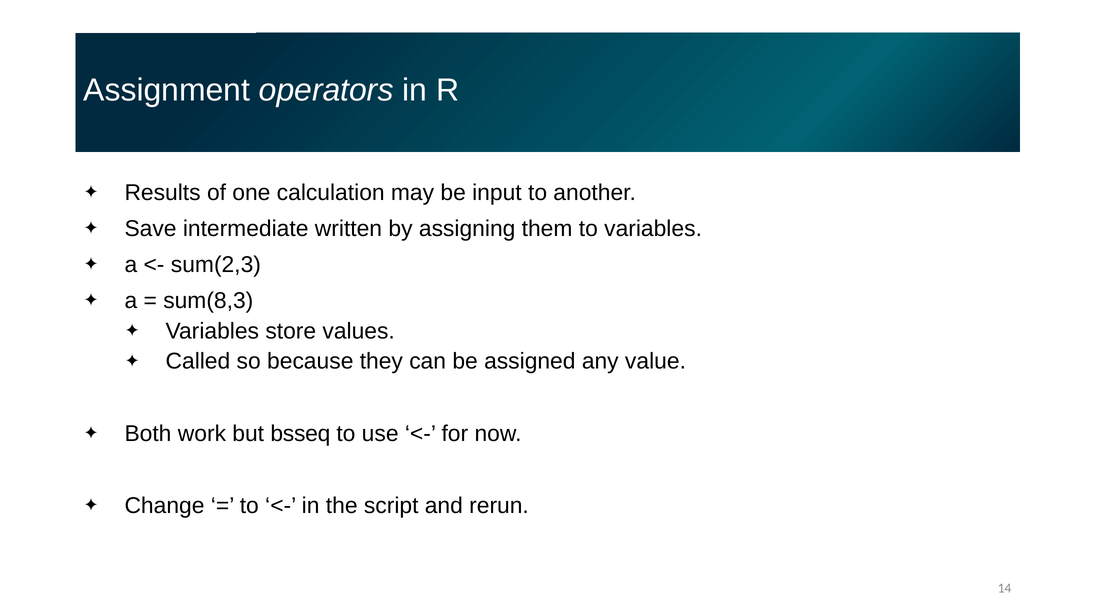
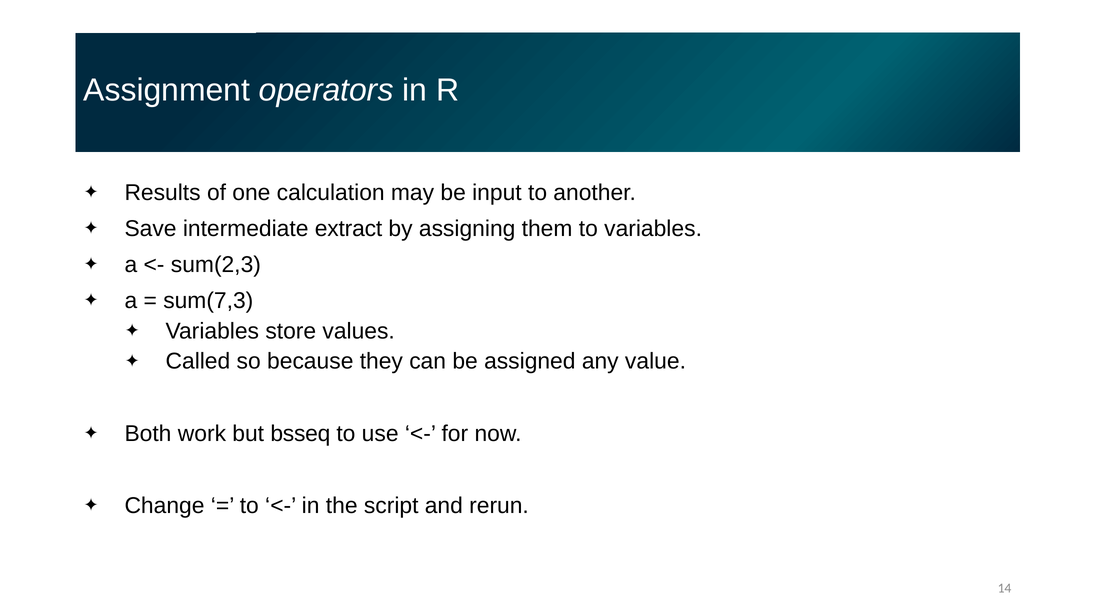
written: written -> extract
sum(8,3: sum(8,3 -> sum(7,3
